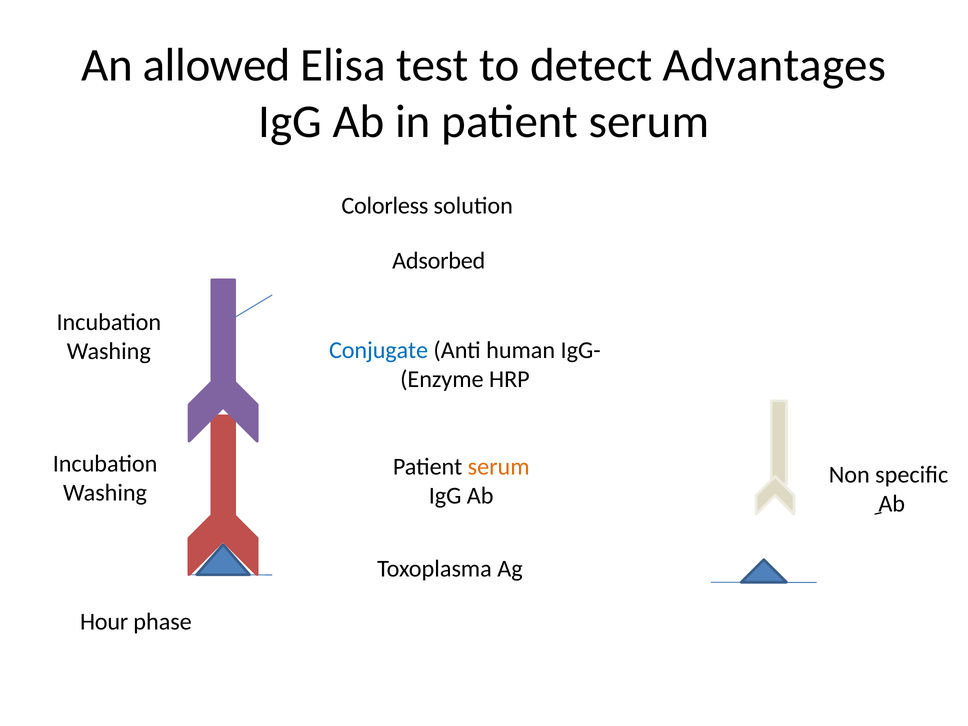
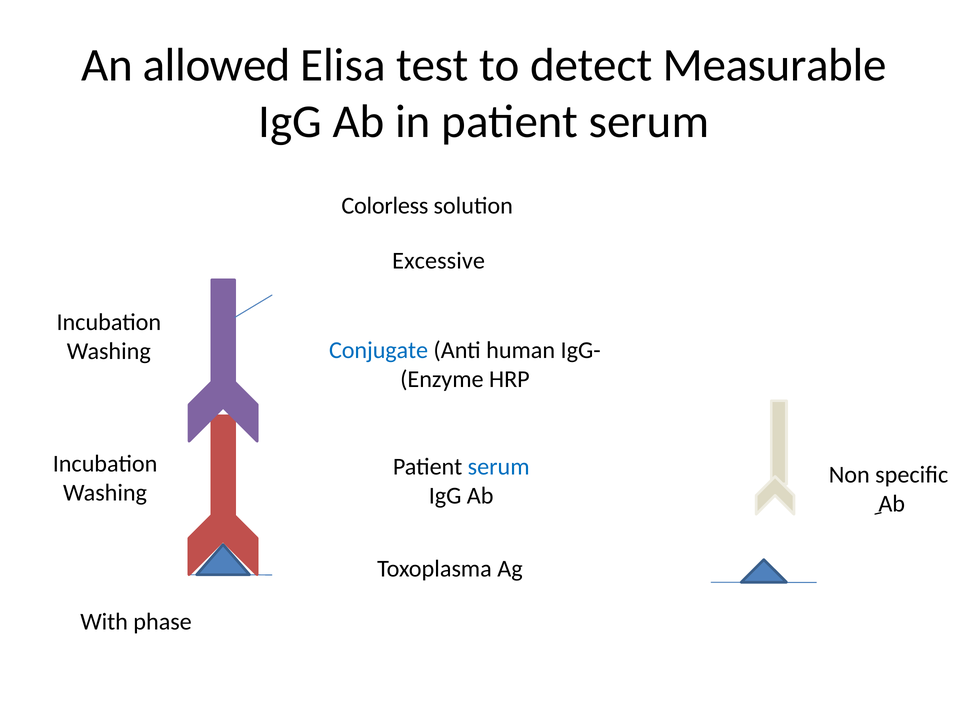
Advantages: Advantages -> Measurable
Adsorbed: Adsorbed -> Excessive
serum at (499, 467) colour: orange -> blue
Hour: Hour -> With
